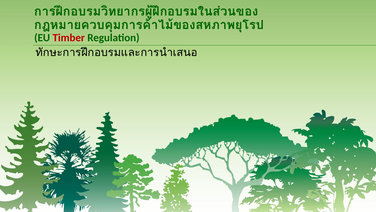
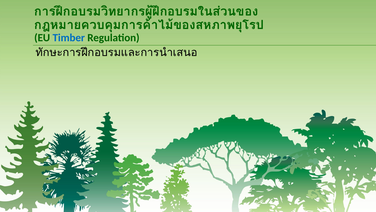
Timber colour: red -> blue
